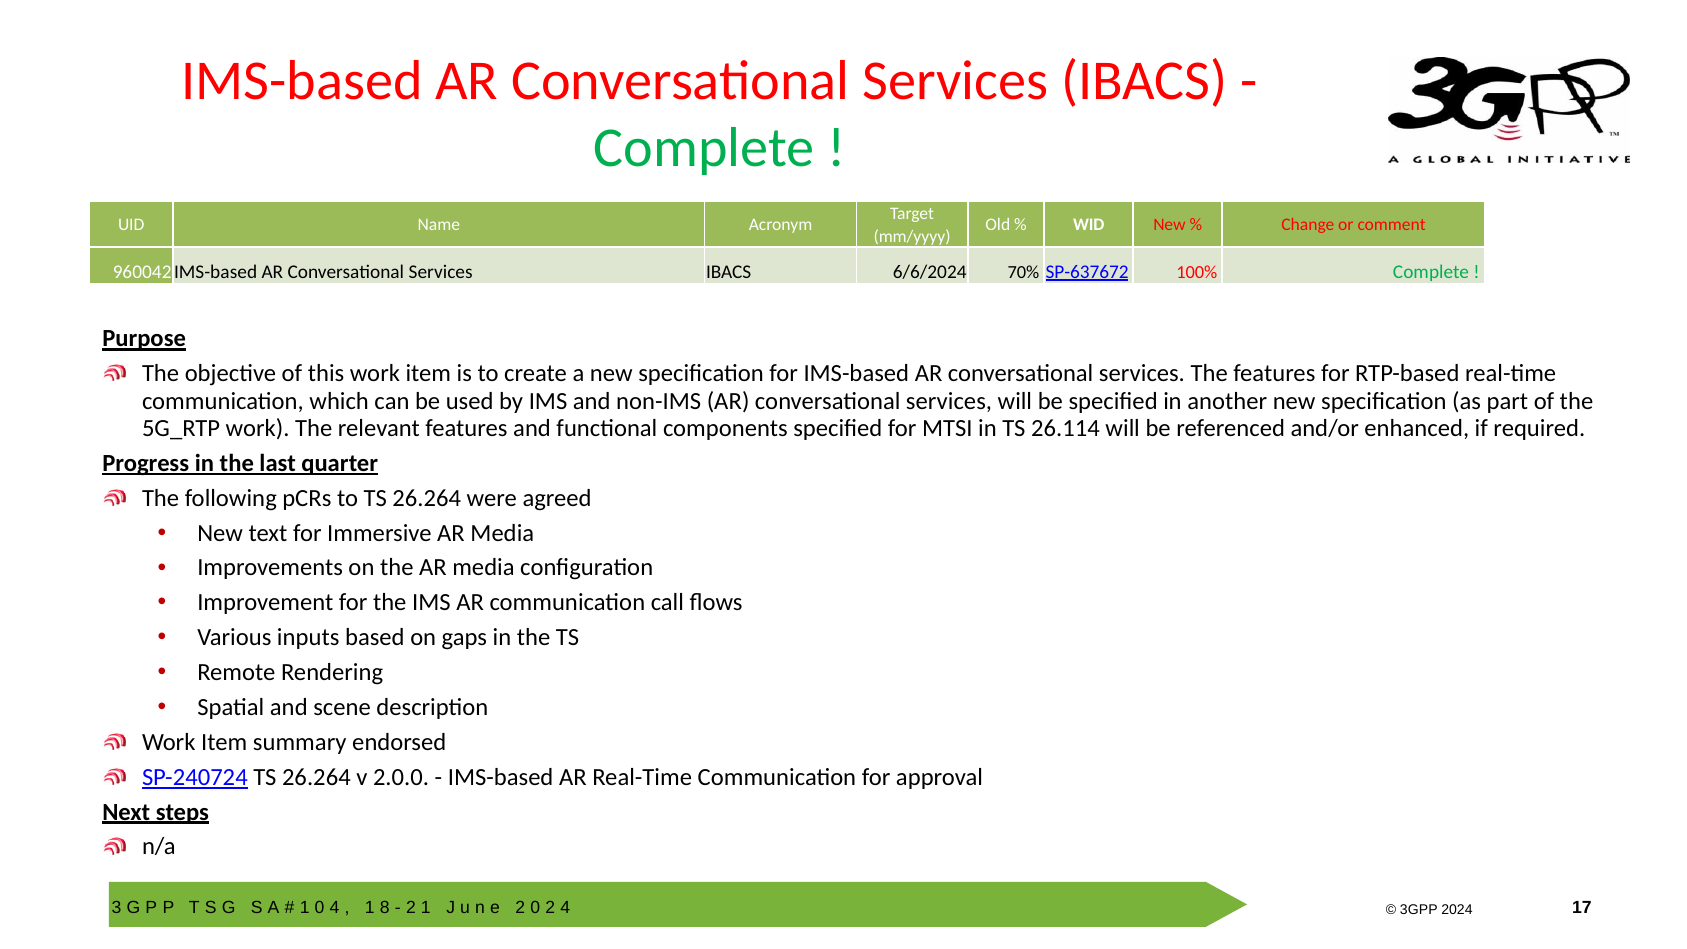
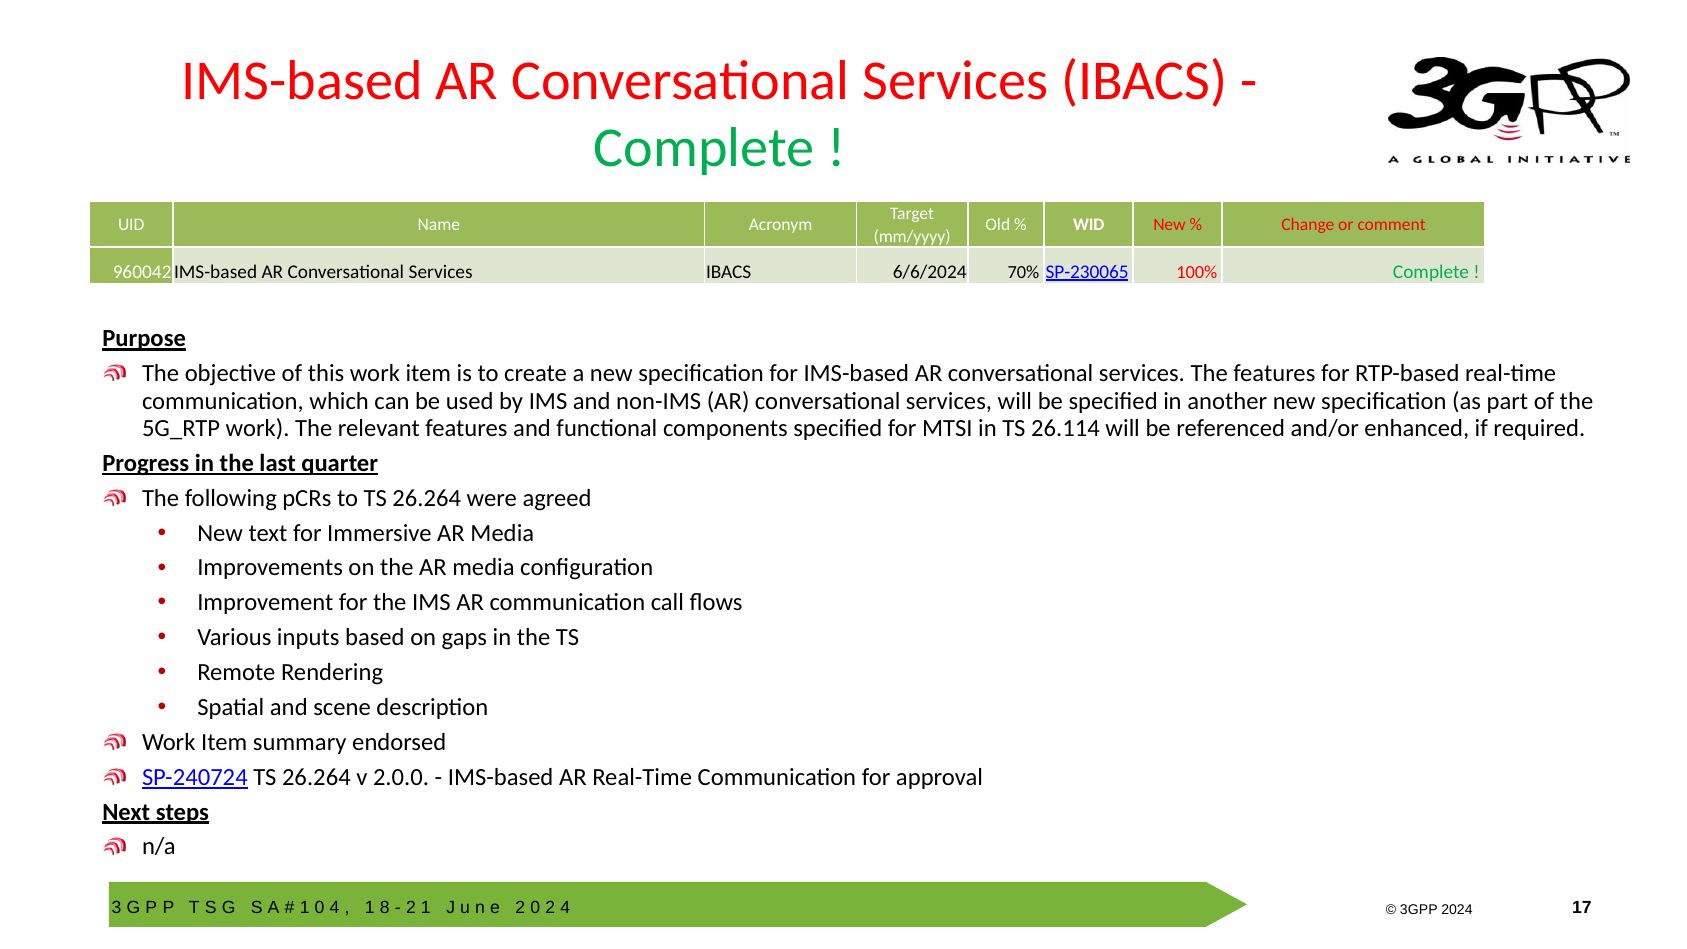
SP-637672: SP-637672 -> SP-230065
